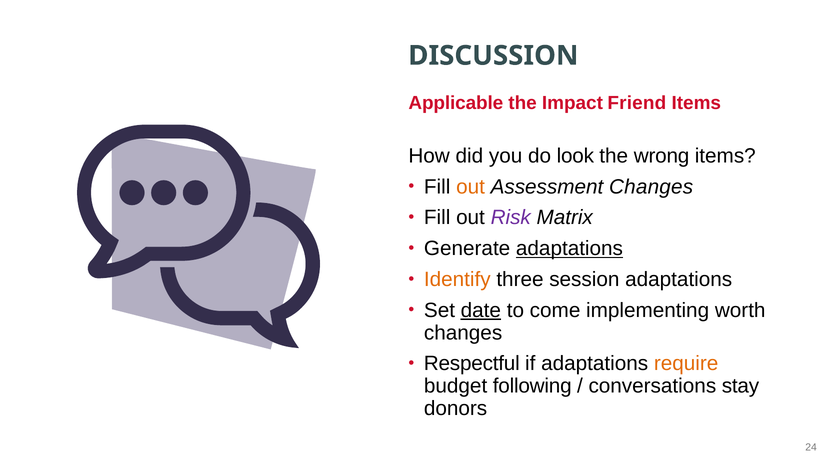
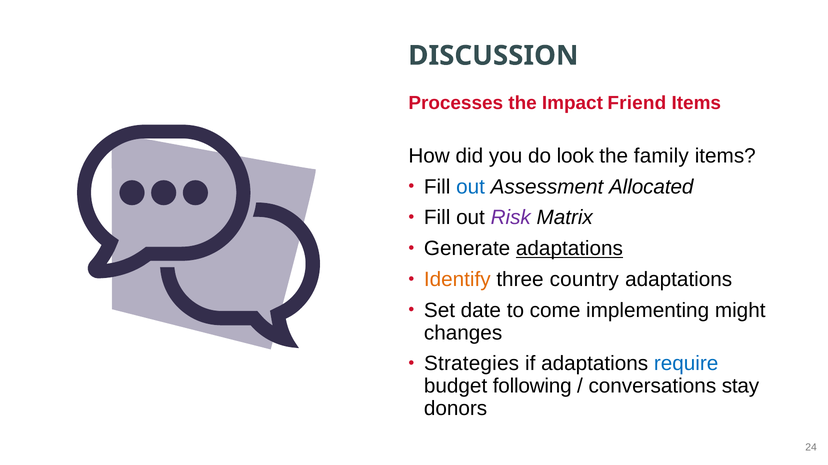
Applicable: Applicable -> Processes
wrong: wrong -> family
out at (471, 187) colour: orange -> blue
Assessment Changes: Changes -> Allocated
session: session -> country
date underline: present -> none
worth: worth -> might
Respectful: Respectful -> Strategies
require colour: orange -> blue
